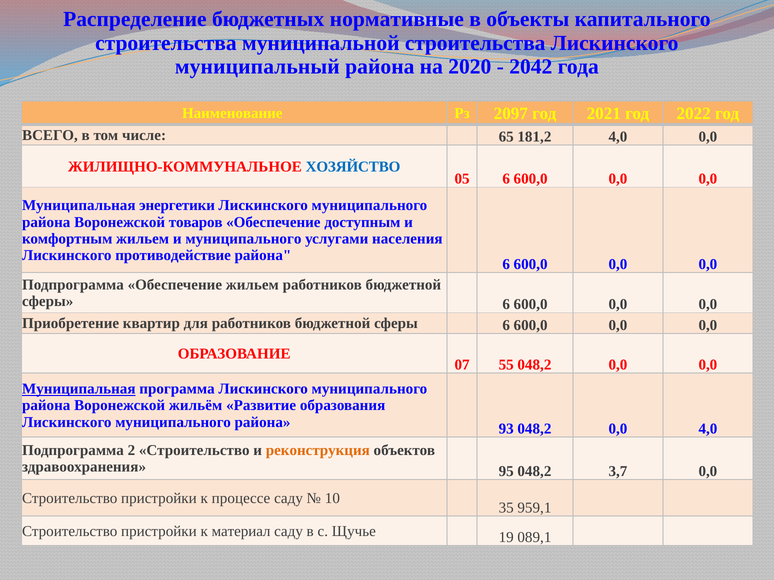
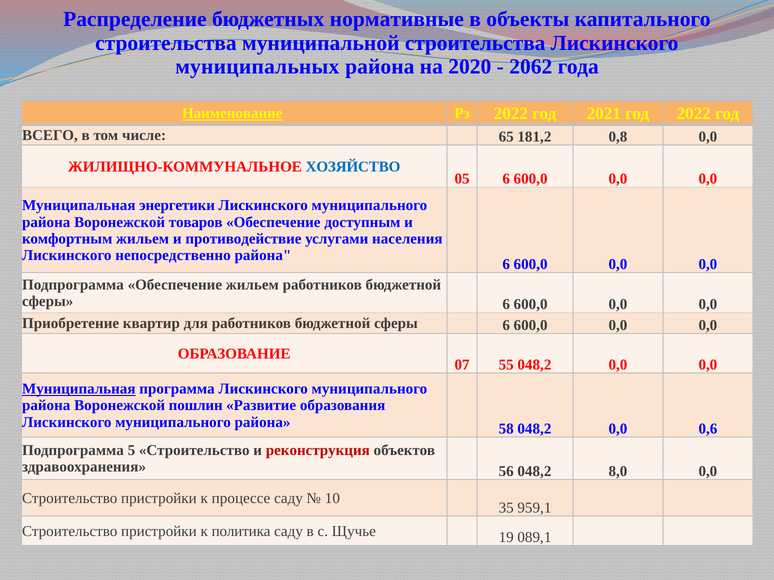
муниципальный: муниципальный -> муниципальных
2042: 2042 -> 2062
Наименование underline: none -> present
Рз 2097: 2097 -> 2022
181,2 4,0: 4,0 -> 0,8
и муниципального: муниципального -> противодействие
противодействие: противодействие -> непосредственно
жильём: жильём -> пошлин
93: 93 -> 58
0,0 4,0: 4,0 -> 0,6
2: 2 -> 5
реконструкция colour: orange -> red
95: 95 -> 56
3,7: 3,7 -> 8,0
материал: материал -> политика
